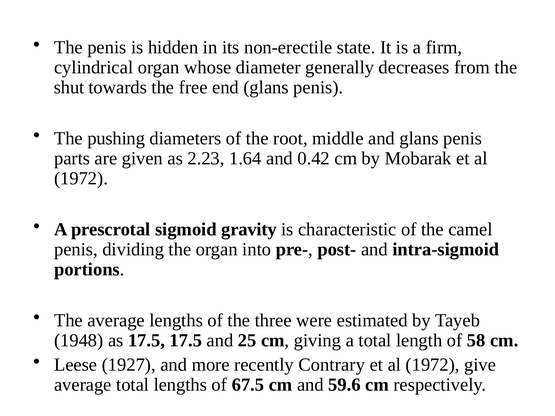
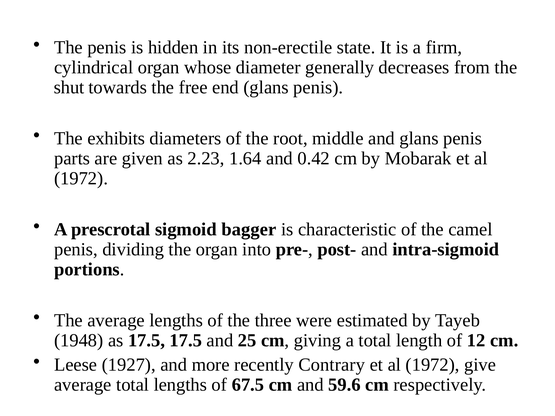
pushing: pushing -> exhibits
gravity: gravity -> bagger
58: 58 -> 12
